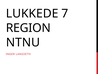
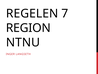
LUKKEDE: LUKKEDE -> REGELEN
